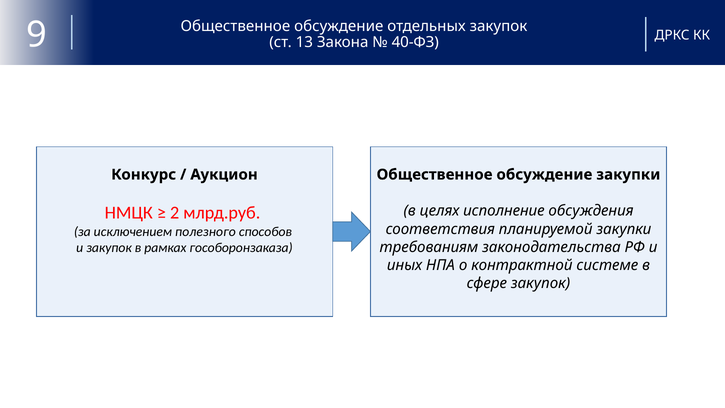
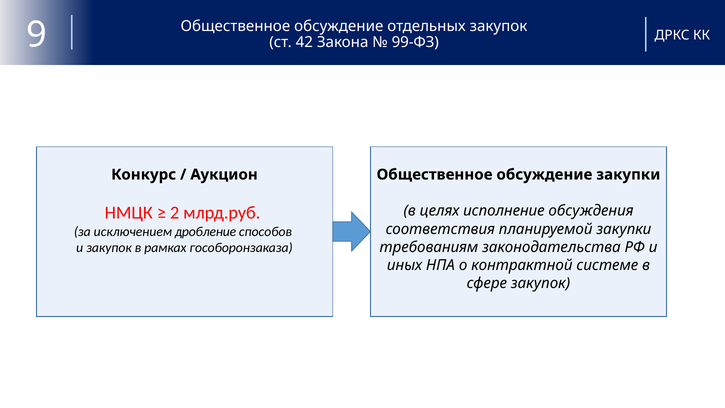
13: 13 -> 42
40-ФЗ: 40-ФЗ -> 99-ФЗ
полезного: полезного -> дробление
